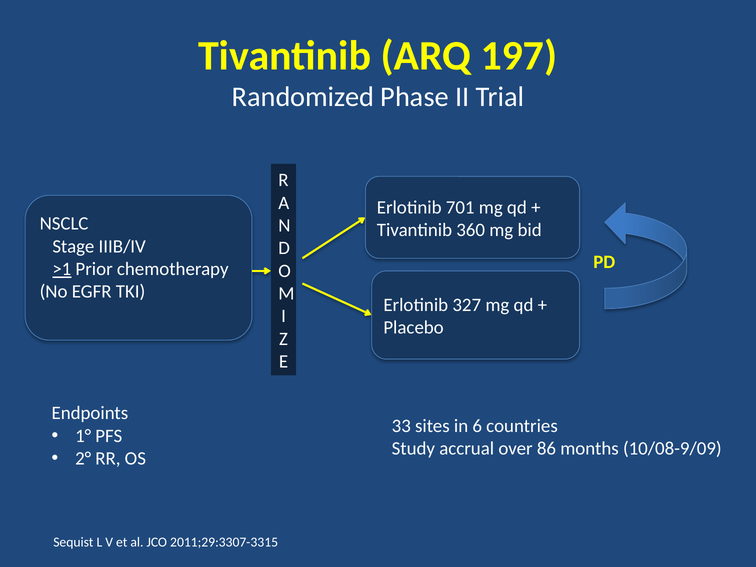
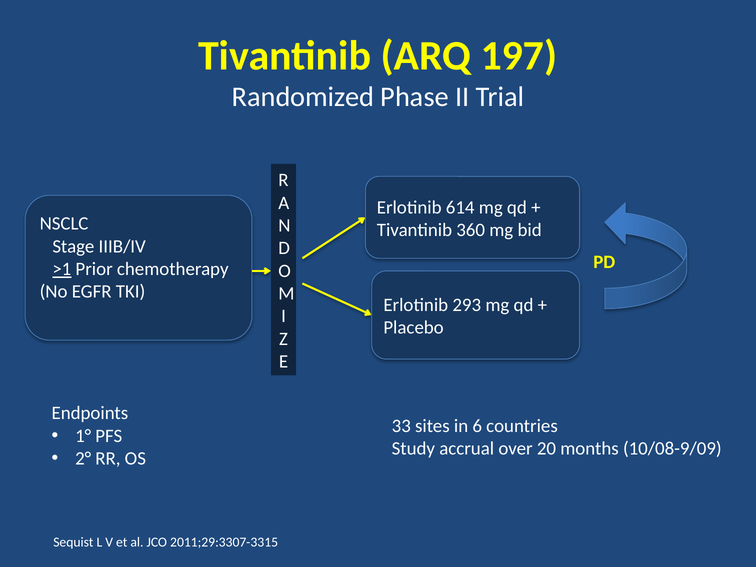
701: 701 -> 614
327: 327 -> 293
86: 86 -> 20
